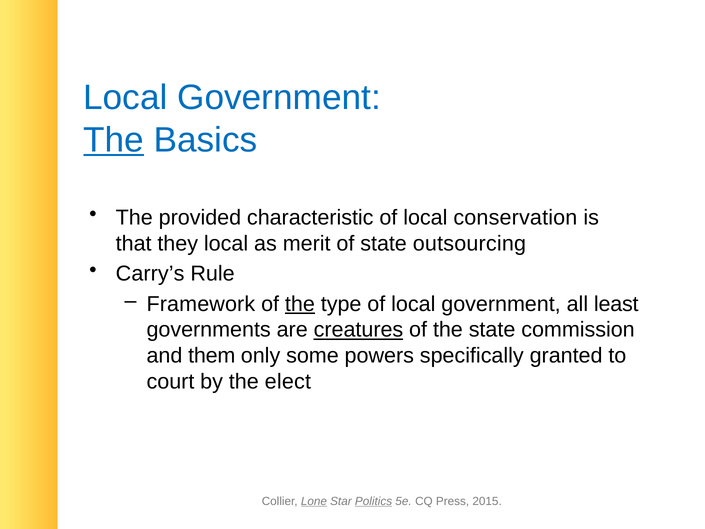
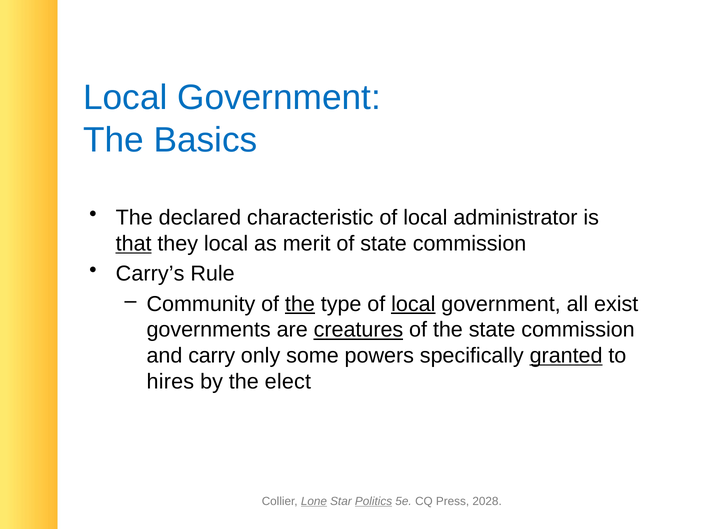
The at (114, 140) underline: present -> none
provided: provided -> declared
conservation: conservation -> administrator
that underline: none -> present
of state outsourcing: outsourcing -> commission
Framework: Framework -> Community
local at (413, 304) underline: none -> present
least: least -> exist
them: them -> carry
granted underline: none -> present
court: court -> hires
2015: 2015 -> 2028
